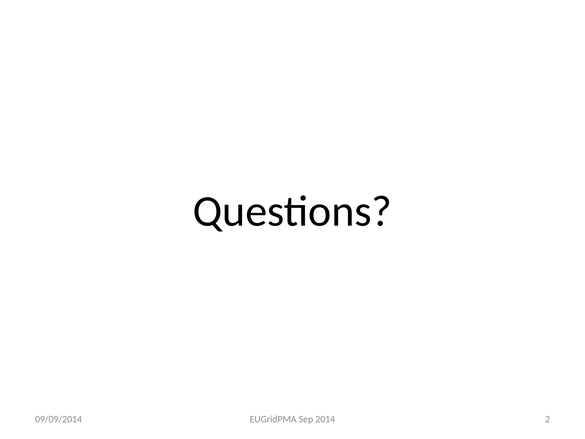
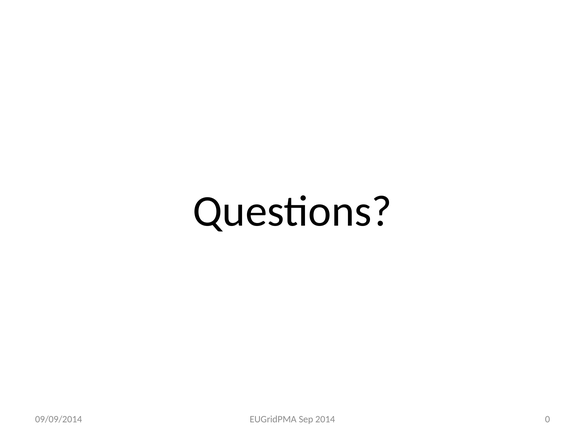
2: 2 -> 0
